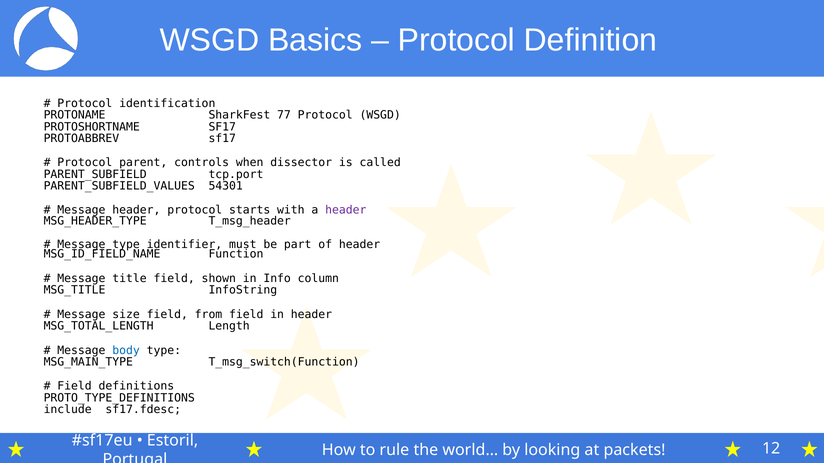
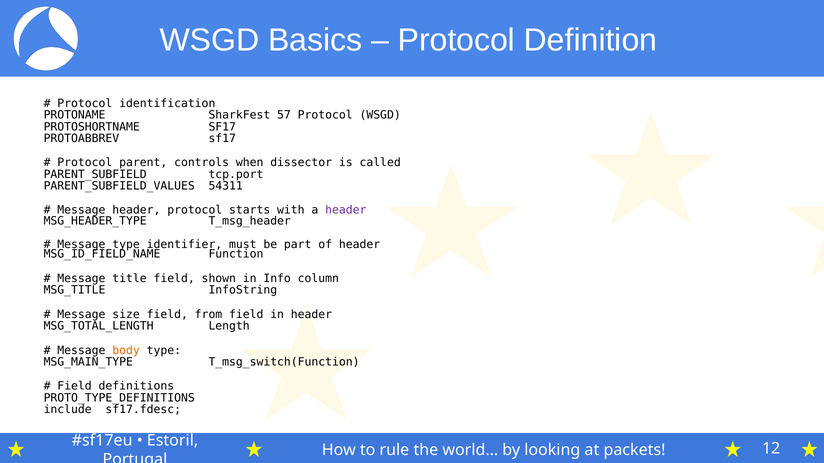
77: 77 -> 57
54301: 54301 -> 54311
body colour: blue -> orange
